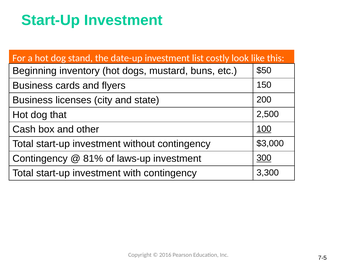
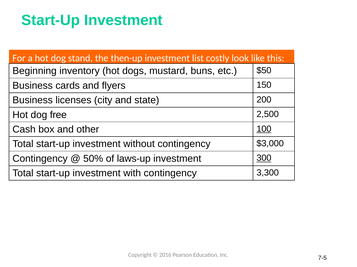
date-up: date-up -> then-up
that: that -> free
81%: 81% -> 50%
